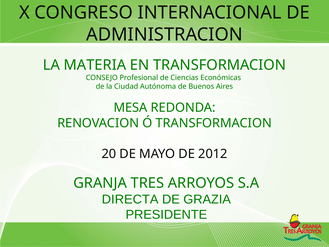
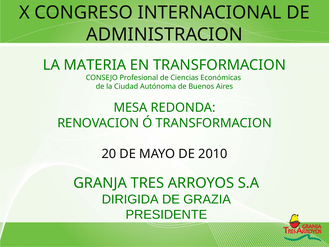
2012: 2012 -> 2010
DIRECTA: DIRECTA -> DIRIGIDA
